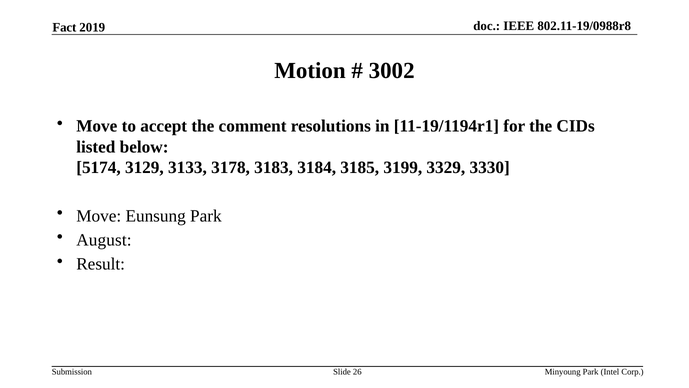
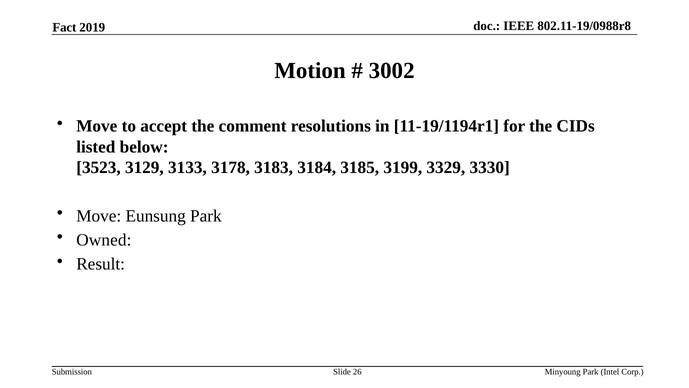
5174: 5174 -> 3523
August: August -> Owned
